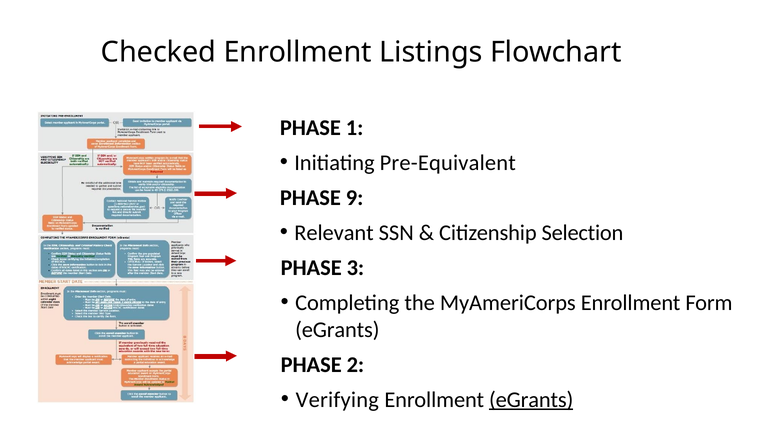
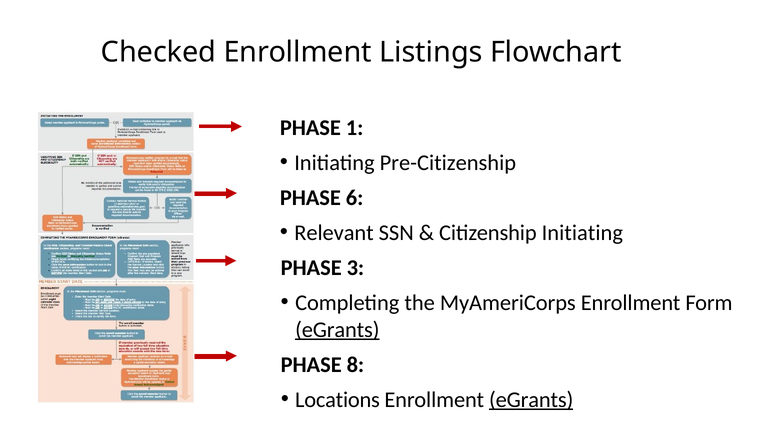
Pre-Equivalent: Pre-Equivalent -> Pre-Citizenship
PHASE 9: 9 -> 6
Citizenship Selection: Selection -> Initiating
eGrants at (337, 330) underline: none -> present
2: 2 -> 8
Verifying: Verifying -> Locations
